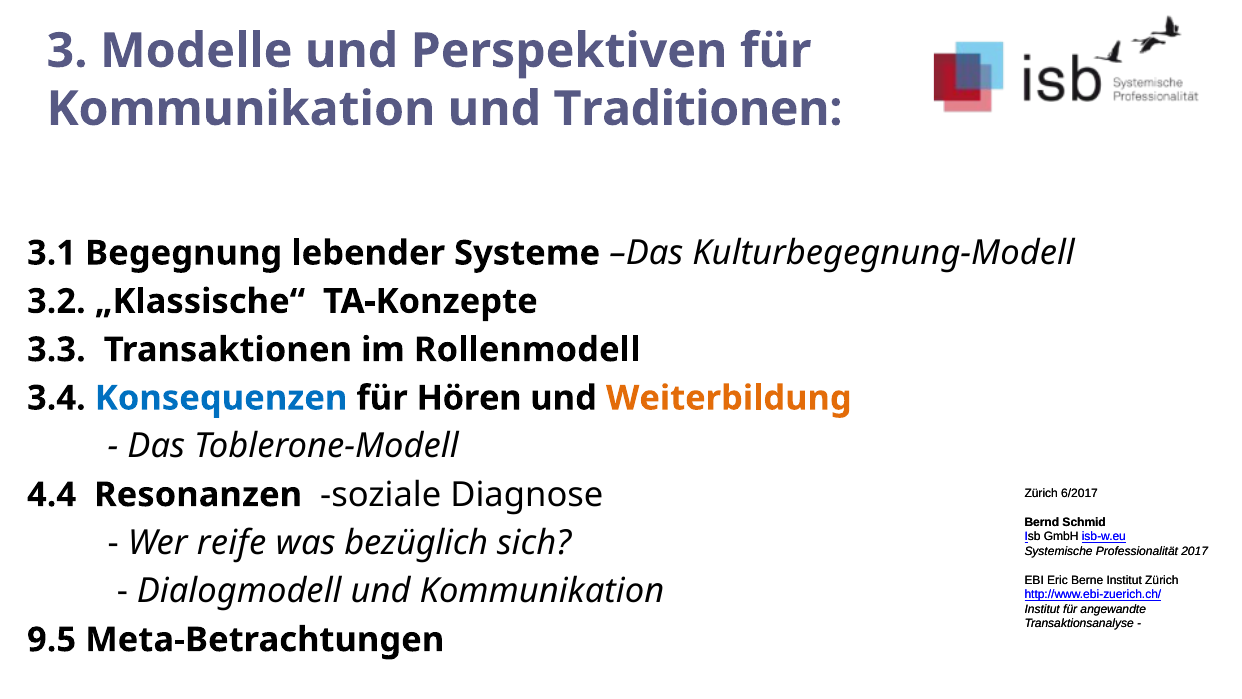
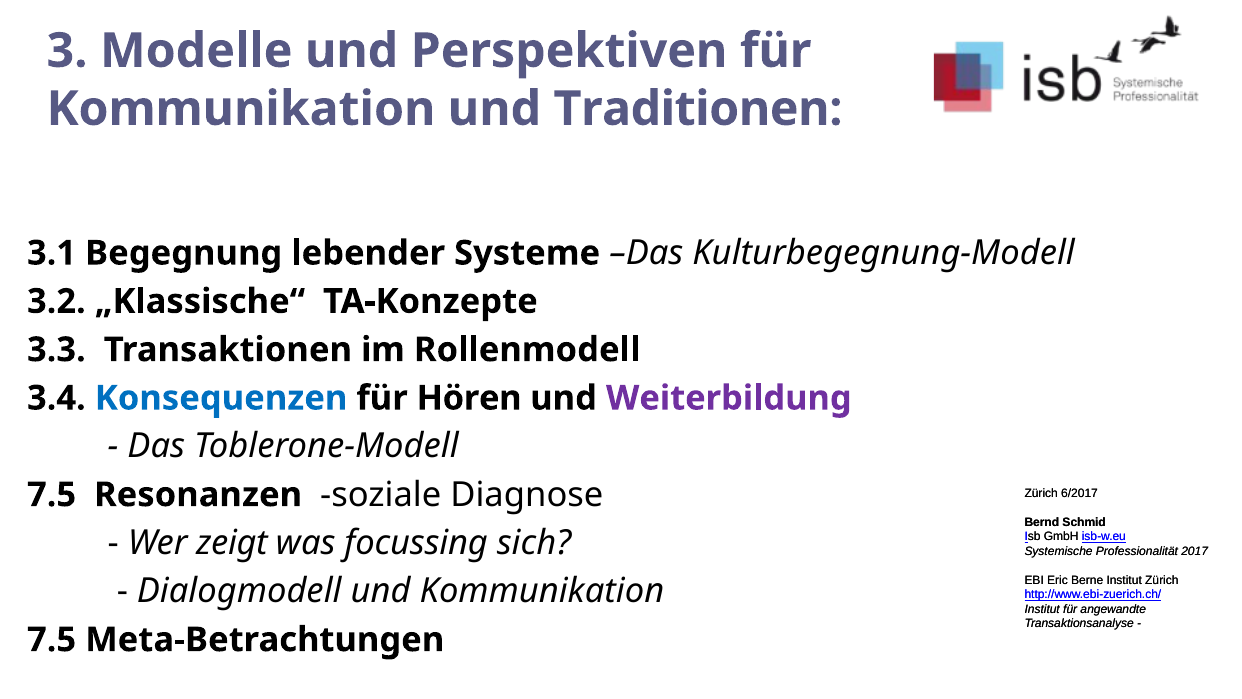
Weiterbildung colour: orange -> purple
4.4 at (52, 495): 4.4 -> 7.5
reife: reife -> zeigt
bezüglich: bezüglich -> focussing
9.5 at (52, 639): 9.5 -> 7.5
